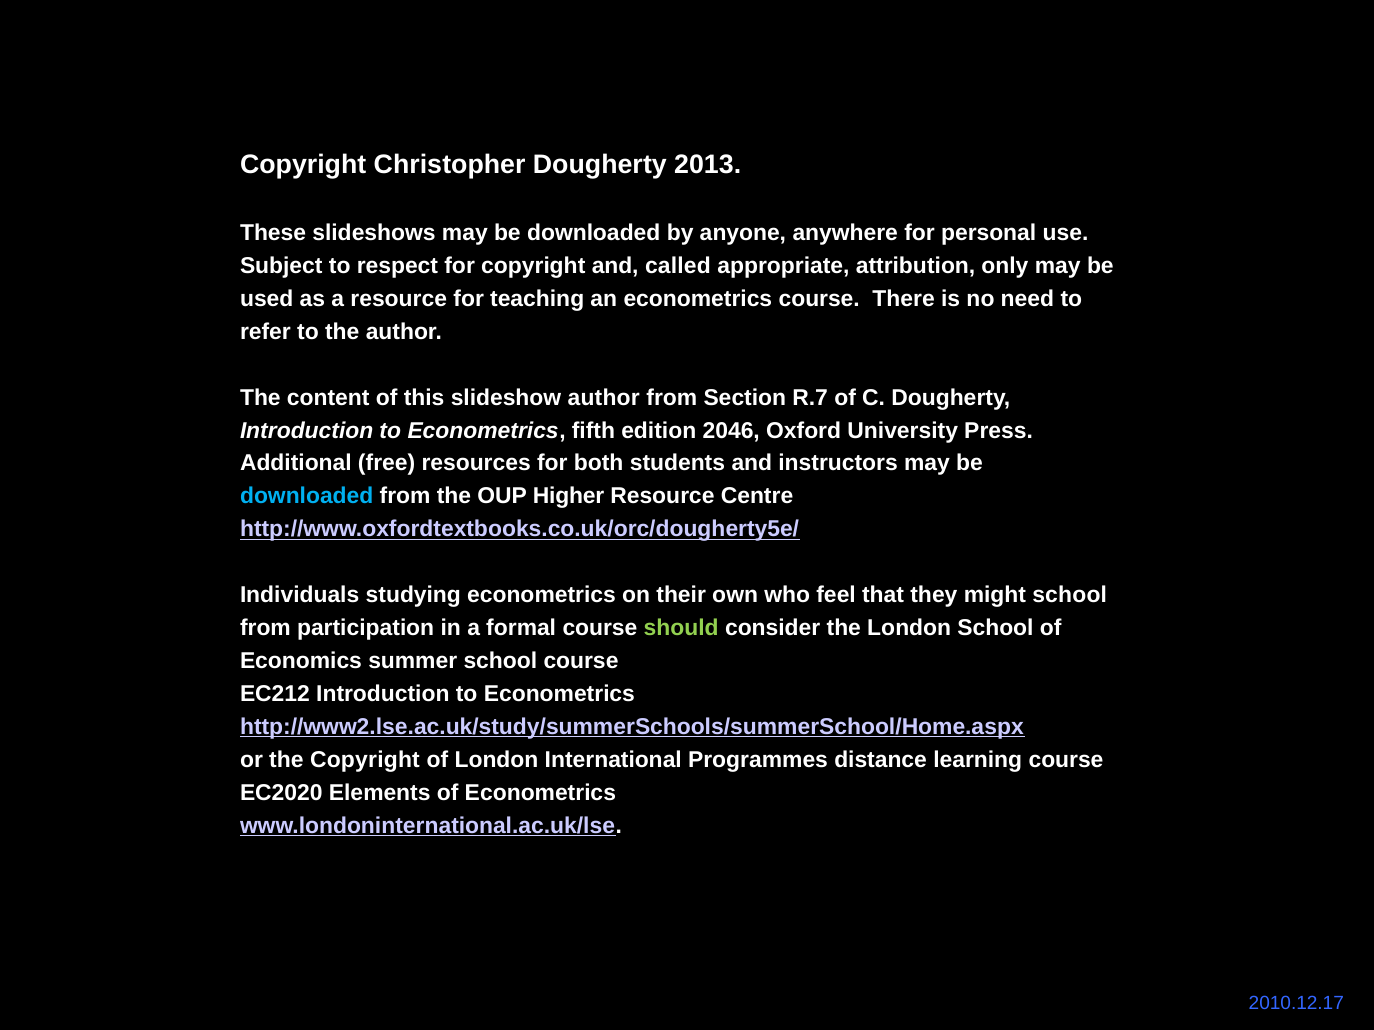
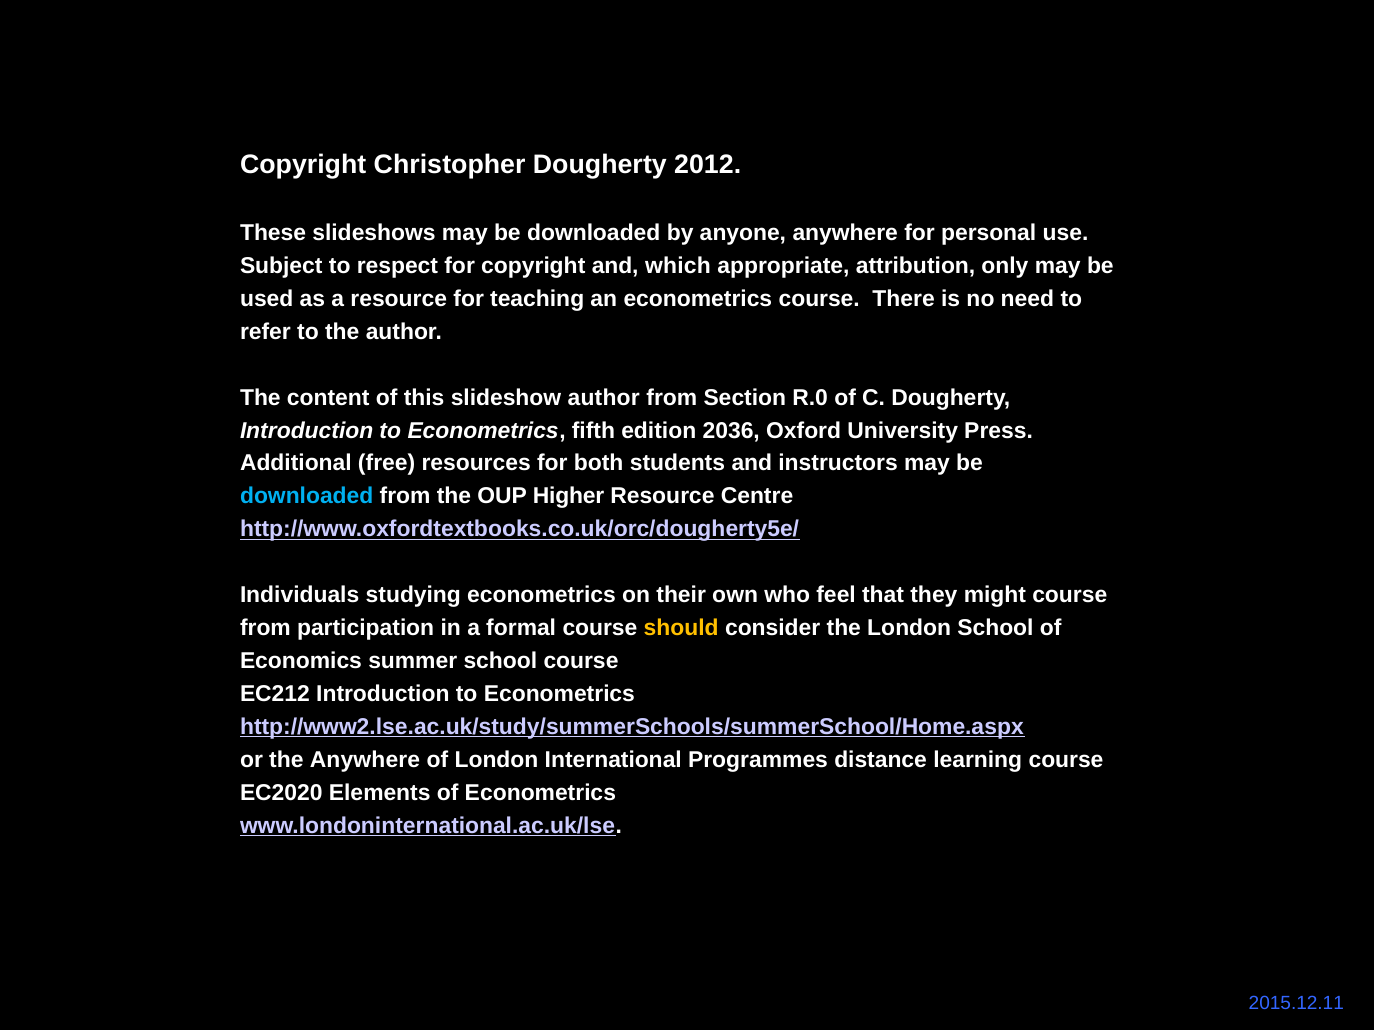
2013: 2013 -> 2012
called: called -> which
R.7: R.7 -> R.0
2046: 2046 -> 2036
might school: school -> course
should colour: light green -> yellow
the Copyright: Copyright -> Anywhere
2010.12.17: 2010.12.17 -> 2015.12.11
